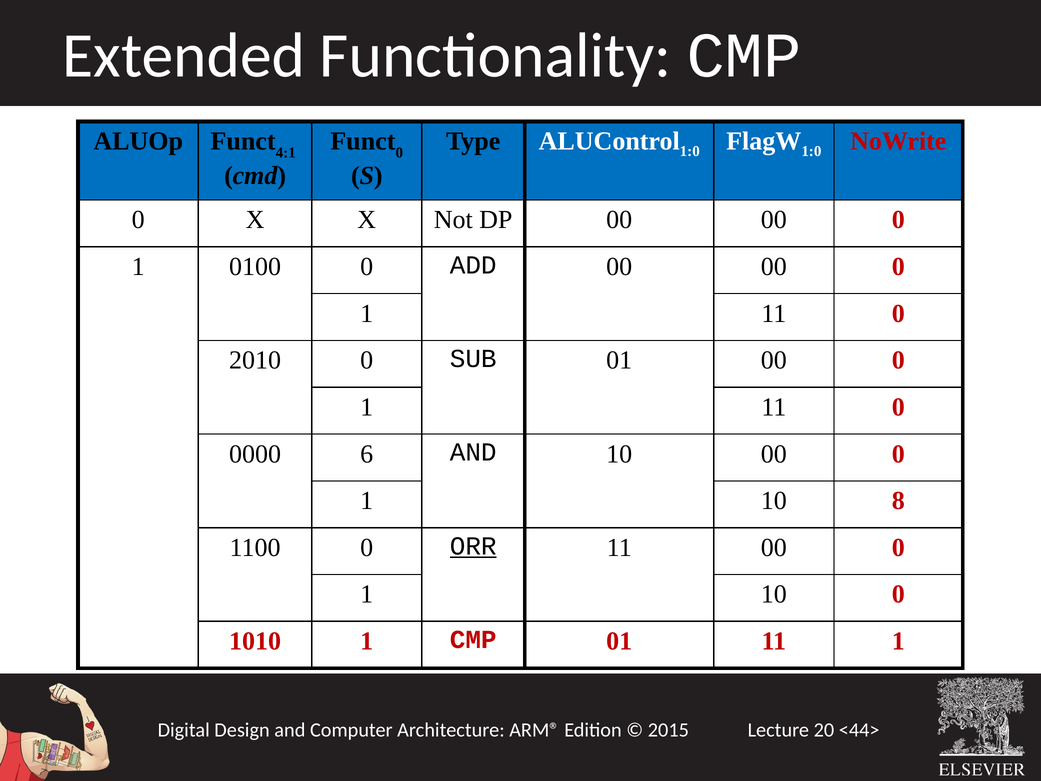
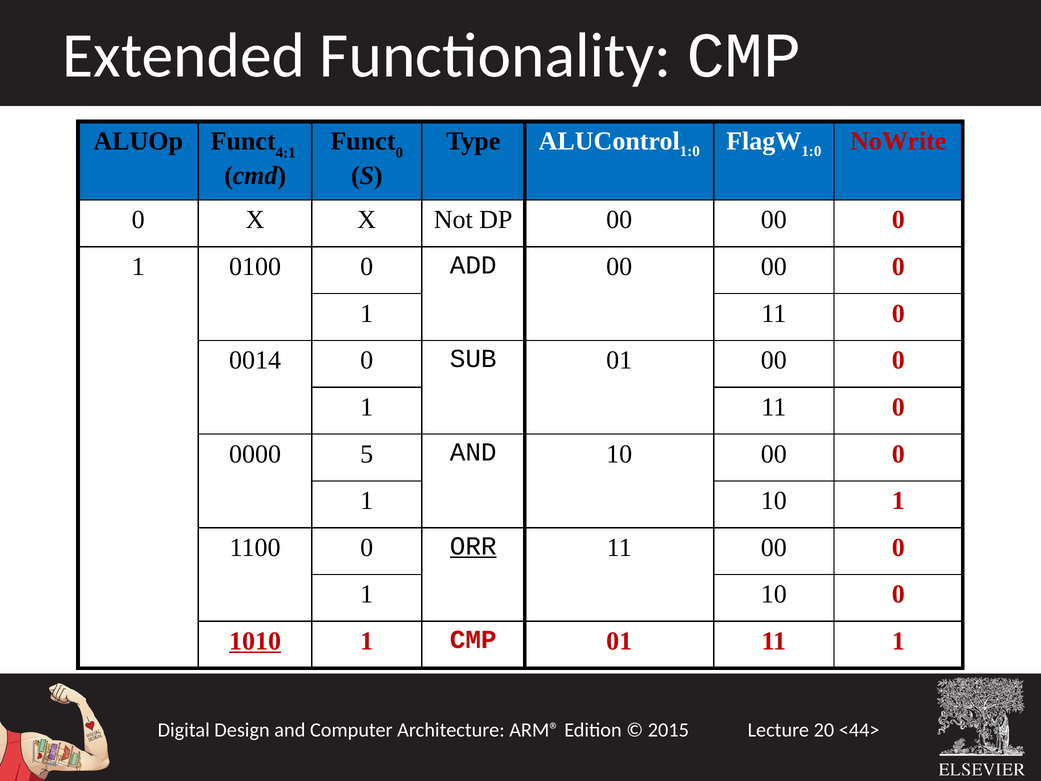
2010: 2010 -> 0014
6: 6 -> 5
10 8: 8 -> 1
1010 underline: none -> present
